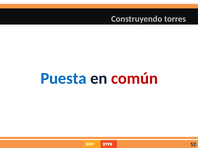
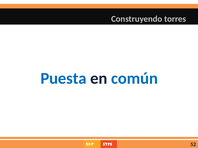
común colour: red -> blue
